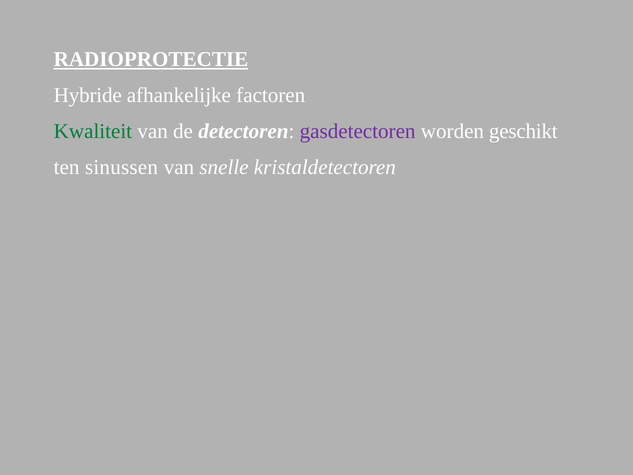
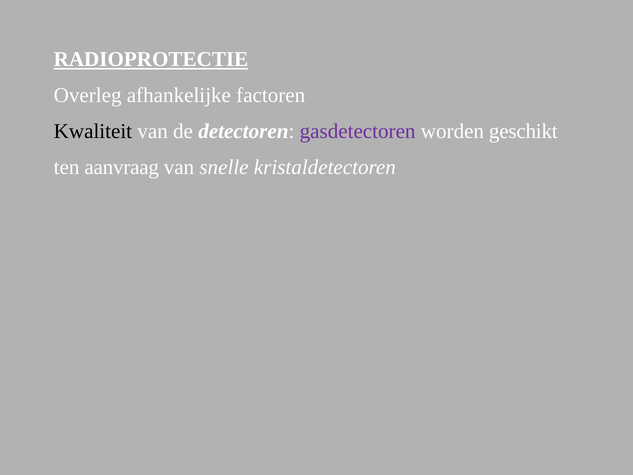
Hybride: Hybride -> Overleg
Kwaliteit colour: green -> black
sinussen: sinussen -> aanvraag
